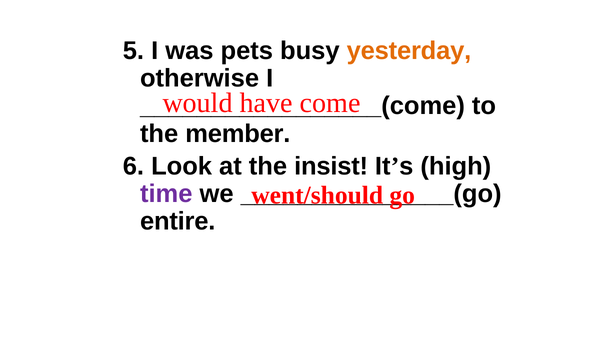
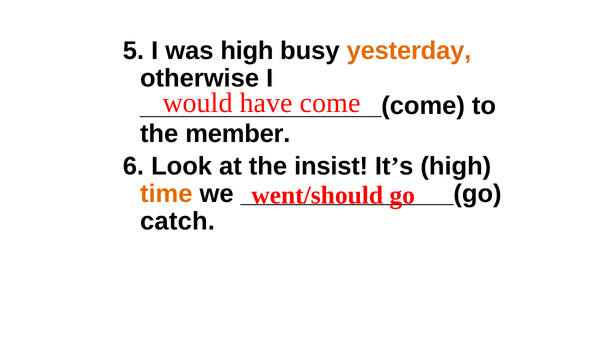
was pets: pets -> high
time colour: purple -> orange
entire: entire -> catch
